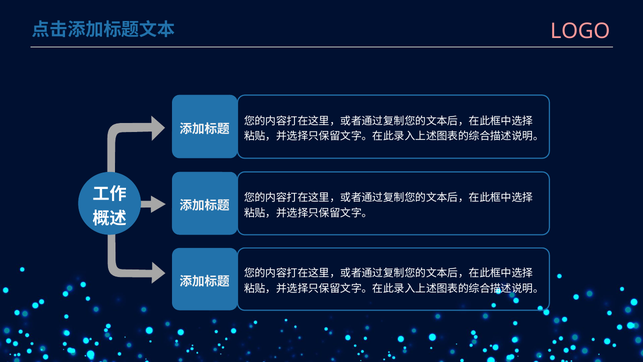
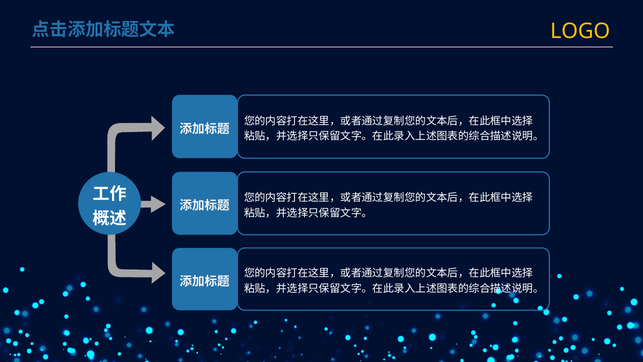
LOGO colour: pink -> yellow
